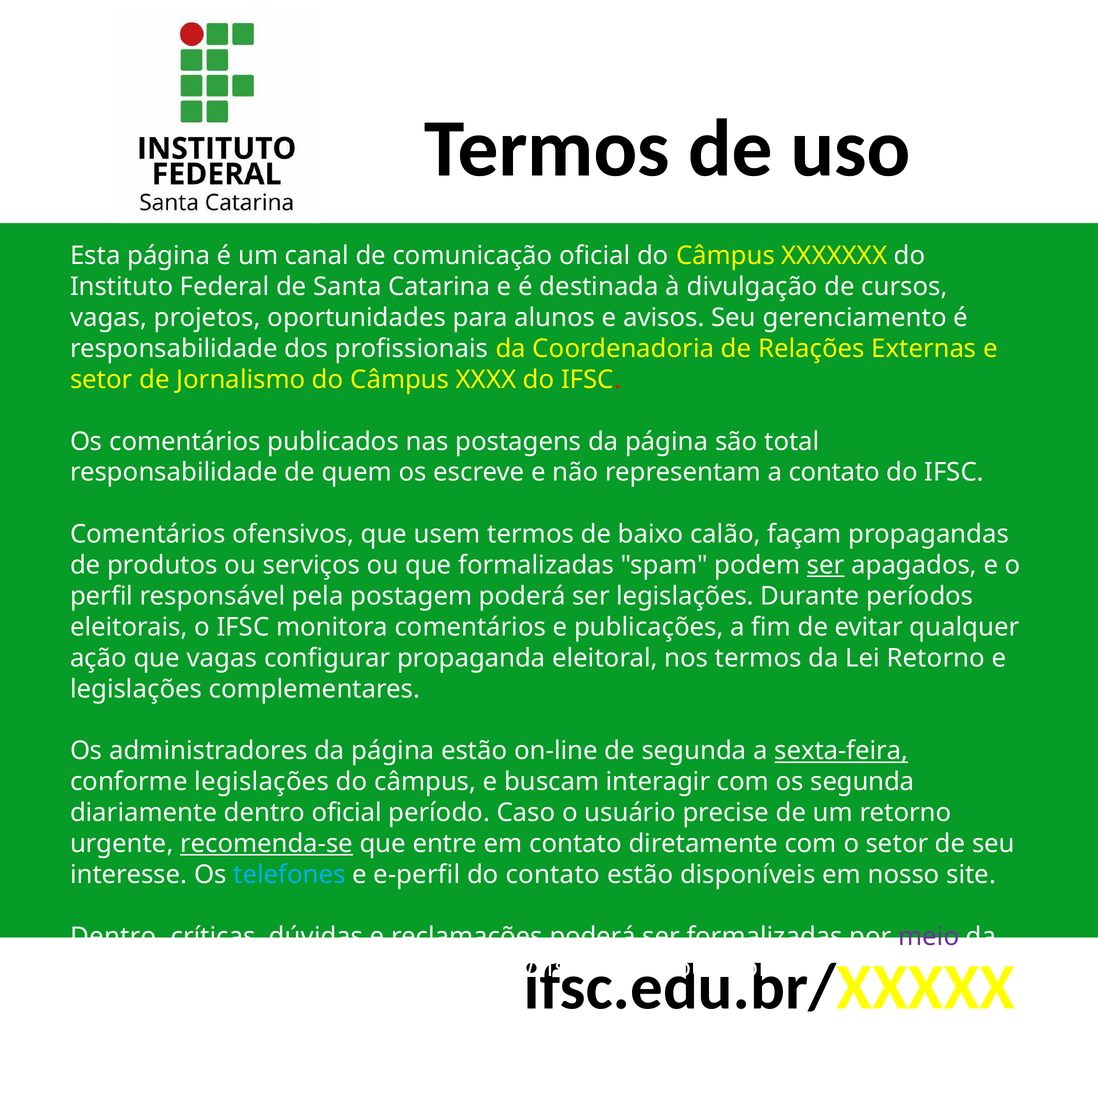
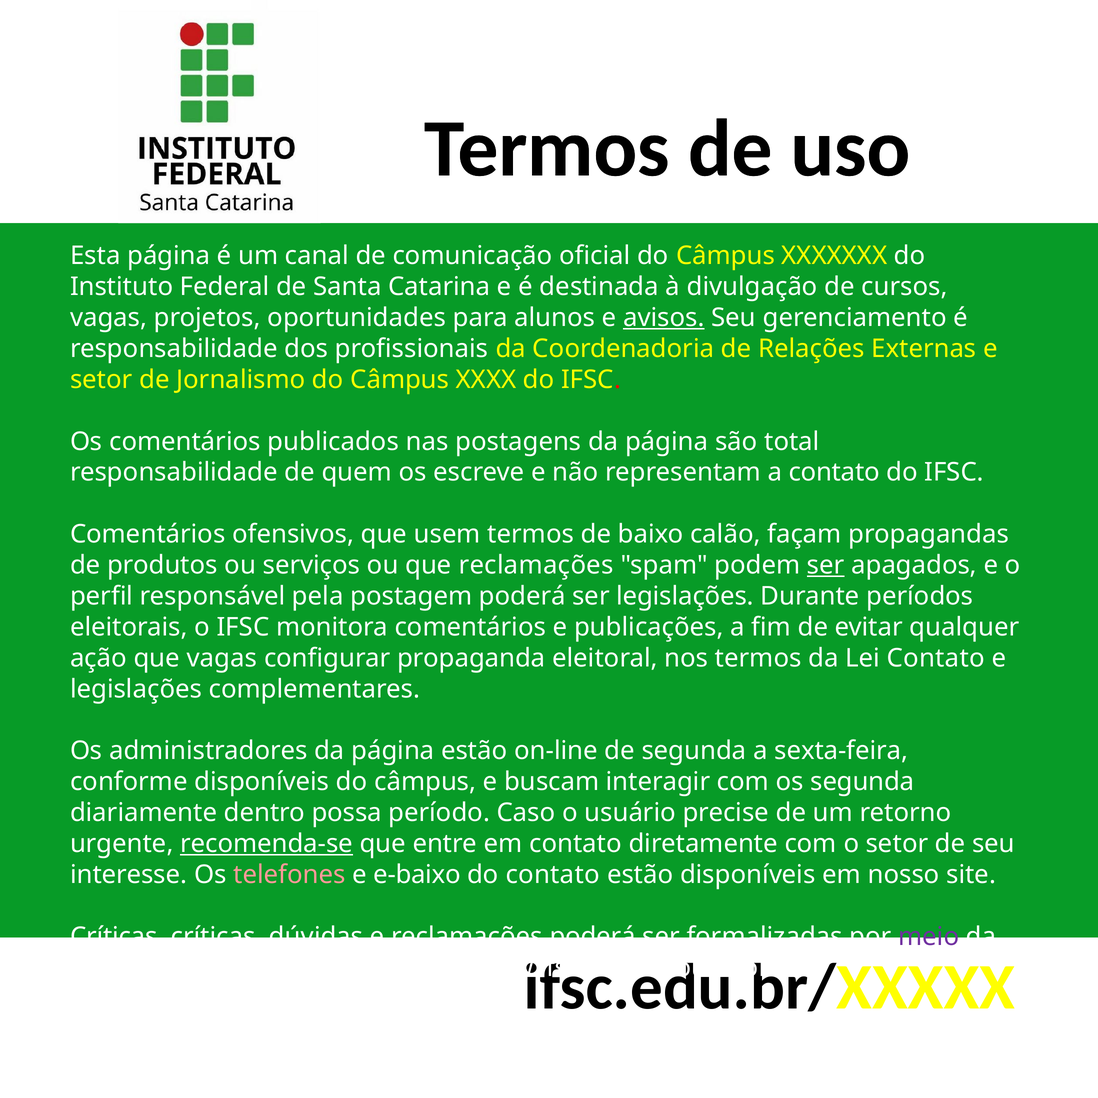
avisos underline: none -> present
que formalizadas: formalizadas -> reclamações
Lei Retorno: Retorno -> Contato
sexta-feira underline: present -> none
conforme legislações: legislações -> disponíveis
dentro oficial: oficial -> possa
telefones colour: light blue -> pink
e-perfil: e-perfil -> e-baixo
Dentro at (117, 937): Dentro -> Críticas
